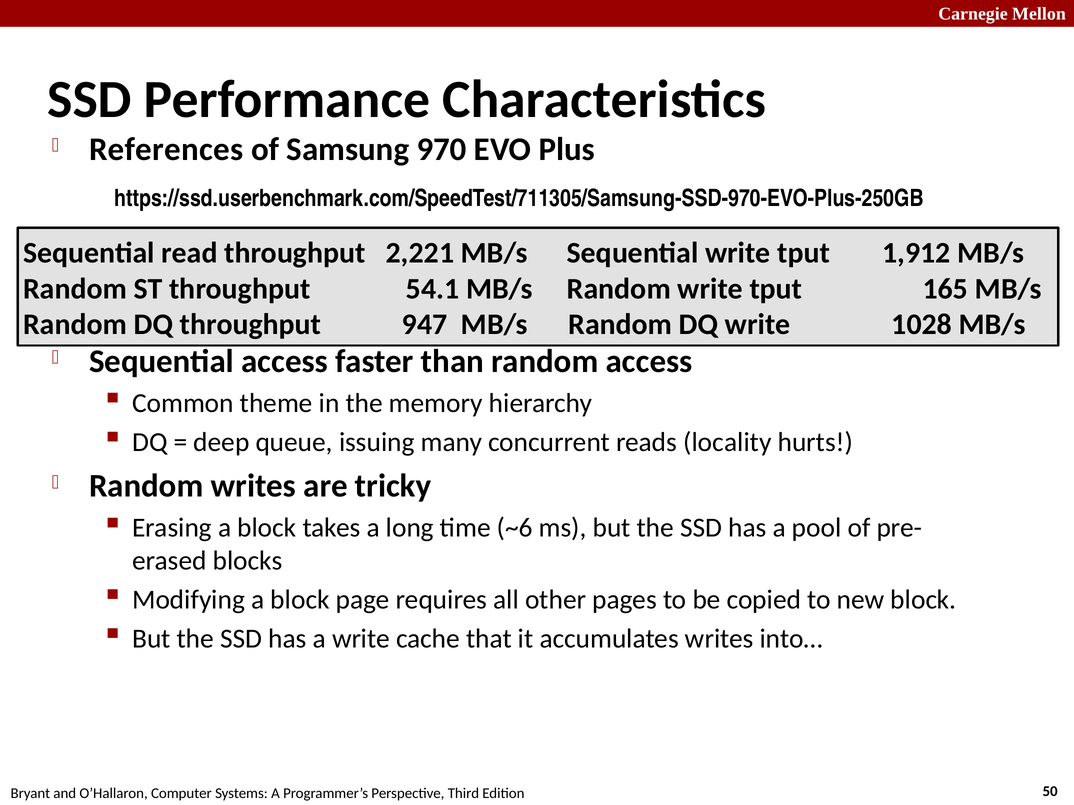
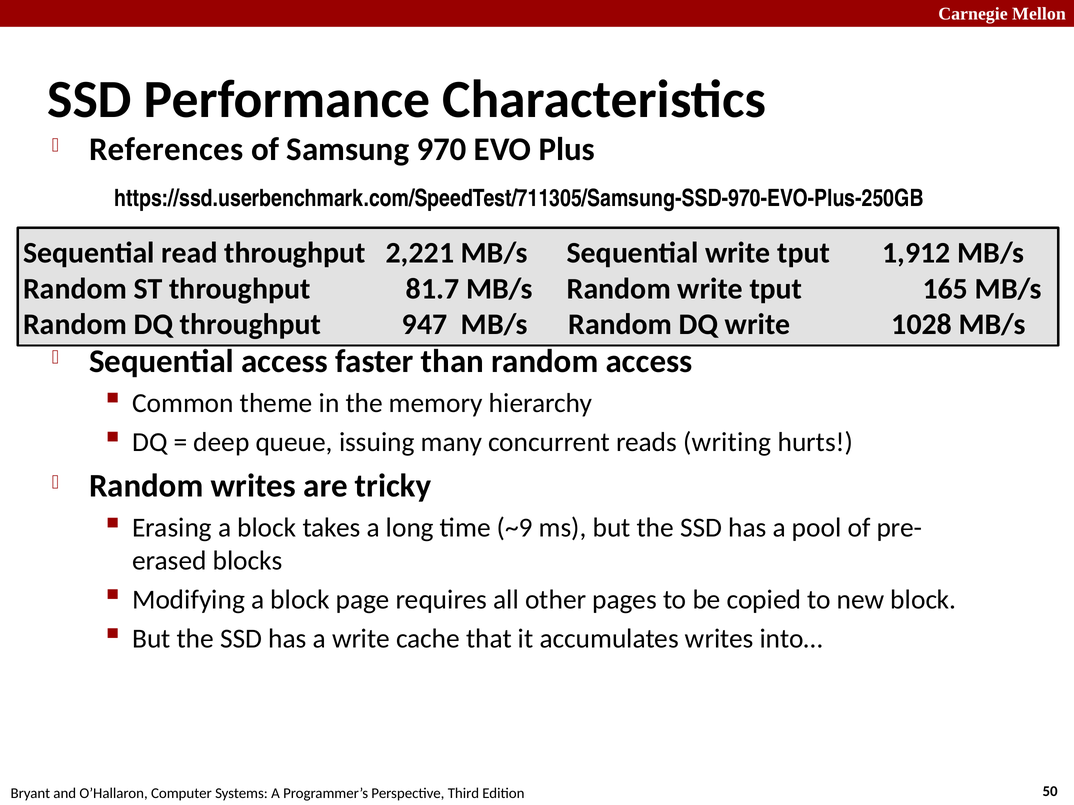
54.1: 54.1 -> 81.7
locality: locality -> writing
~6: ~6 -> ~9
